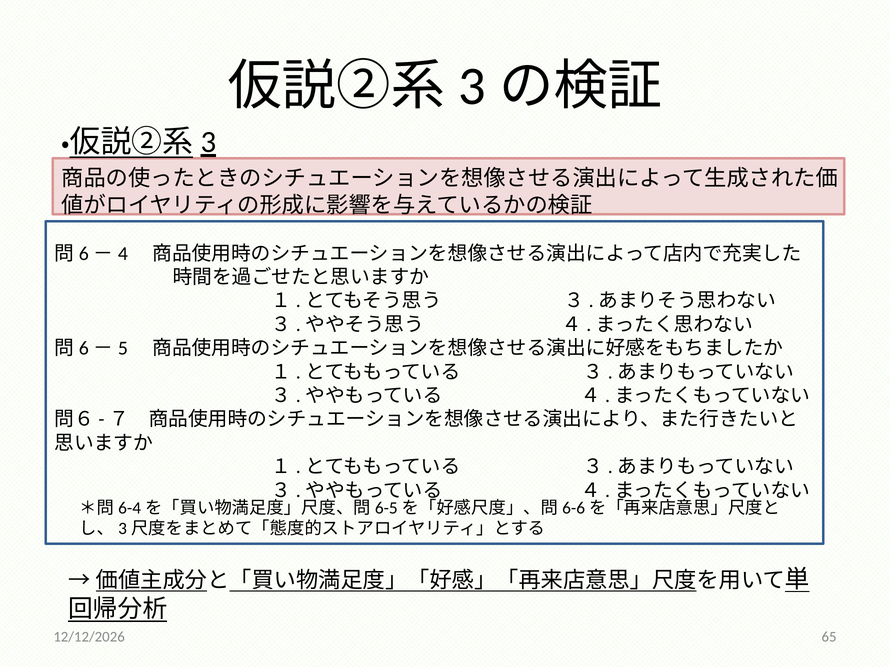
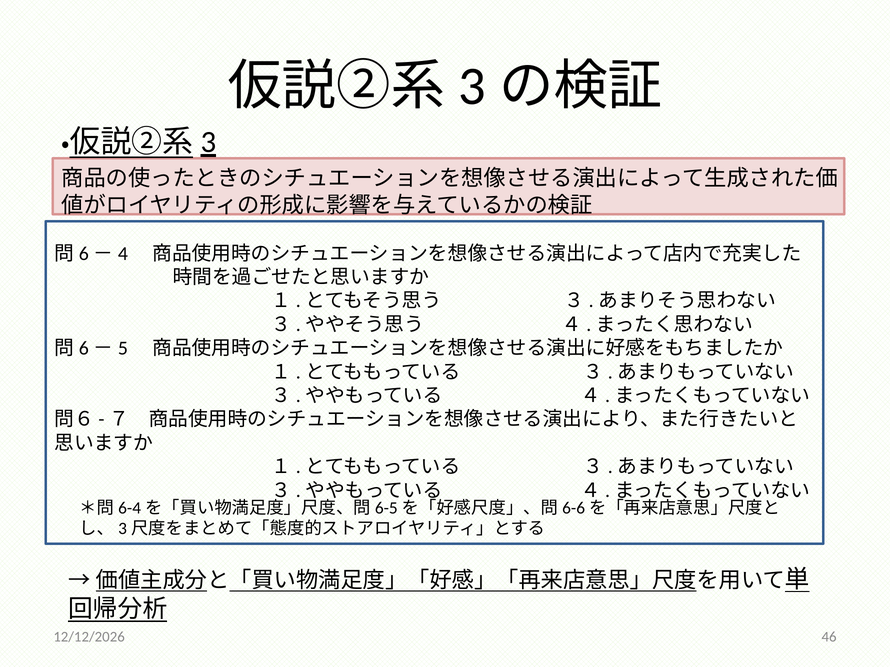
65: 65 -> 46
